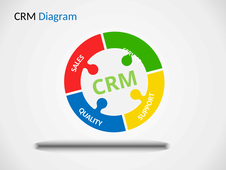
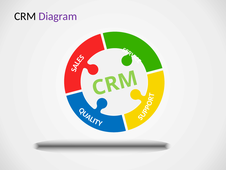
Diagram colour: blue -> purple
